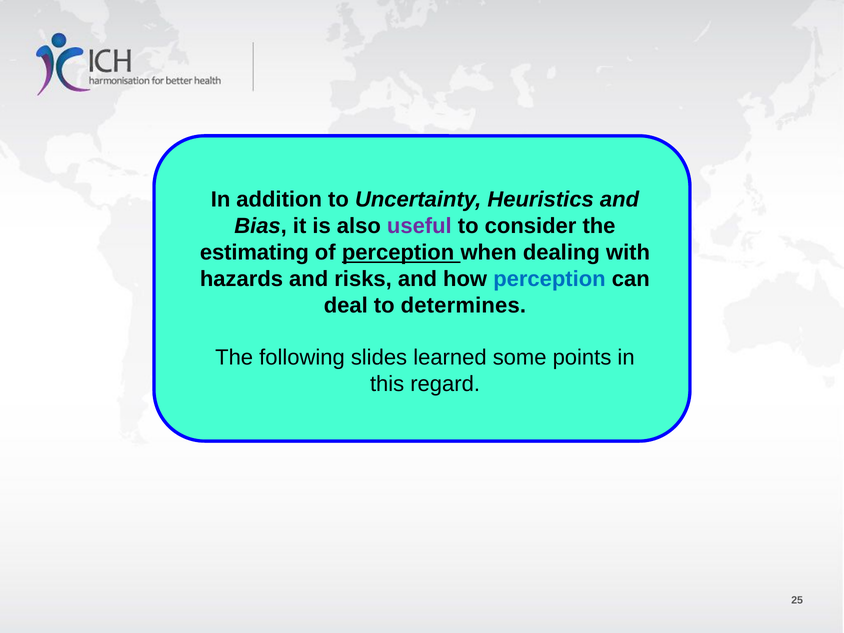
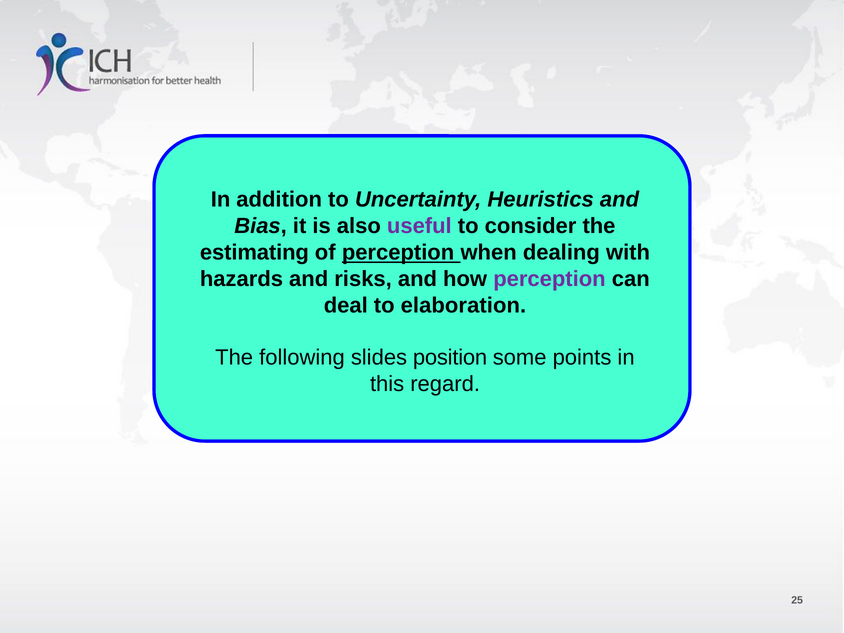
perception at (549, 279) colour: blue -> purple
determines: determines -> elaboration
learned: learned -> position
